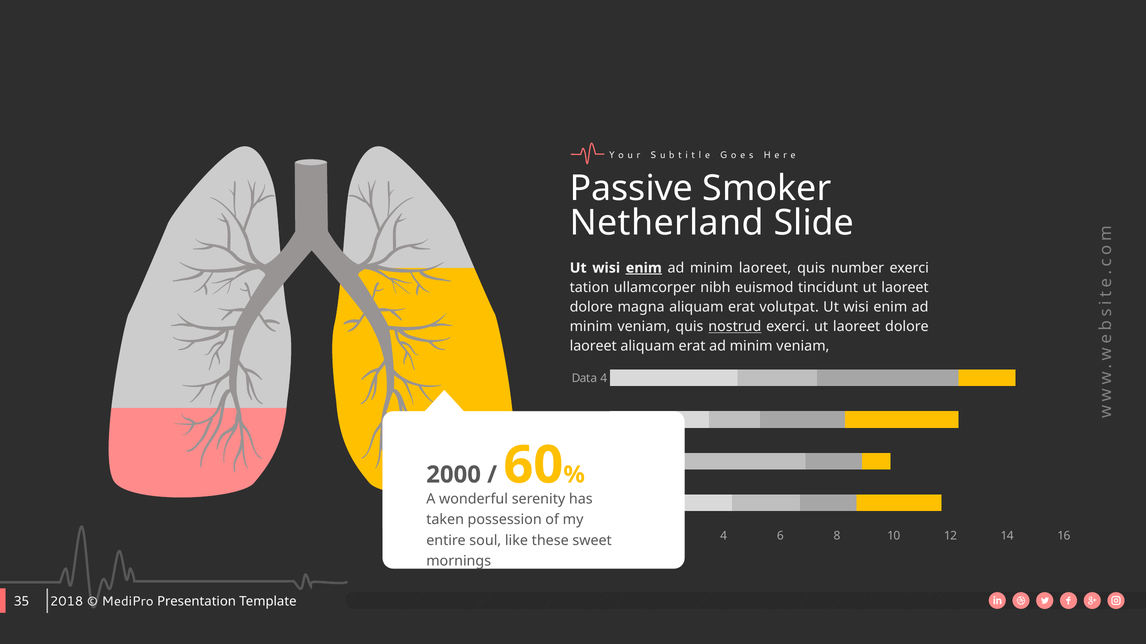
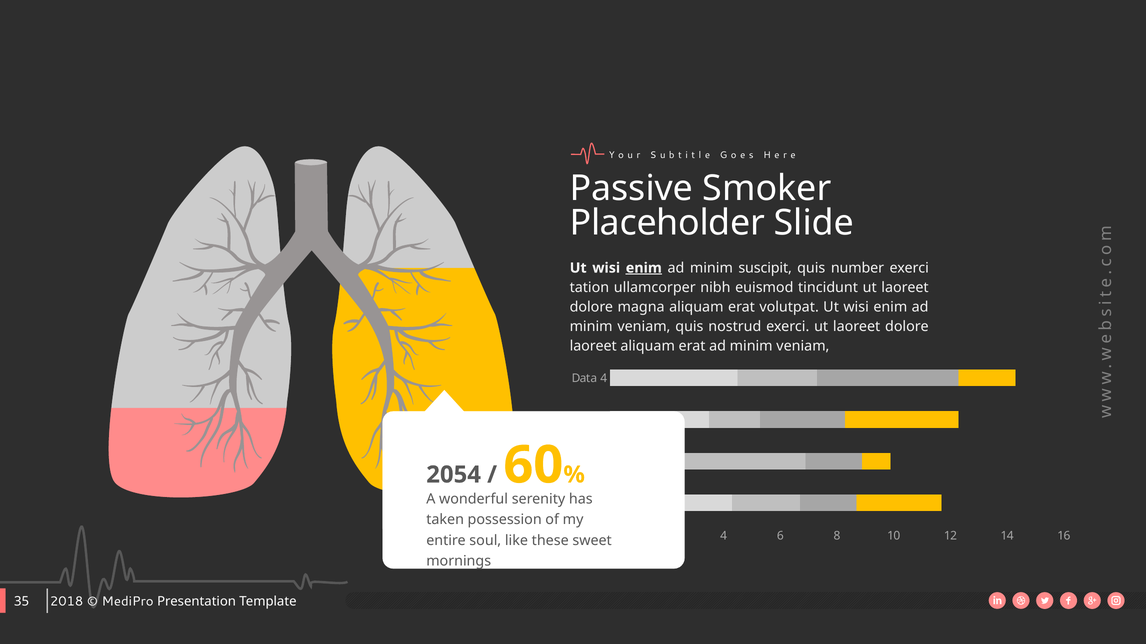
Netherland: Netherland -> Placeholder
minim laoreet: laoreet -> suscipit
nostrud underline: present -> none
2000: 2000 -> 2054
